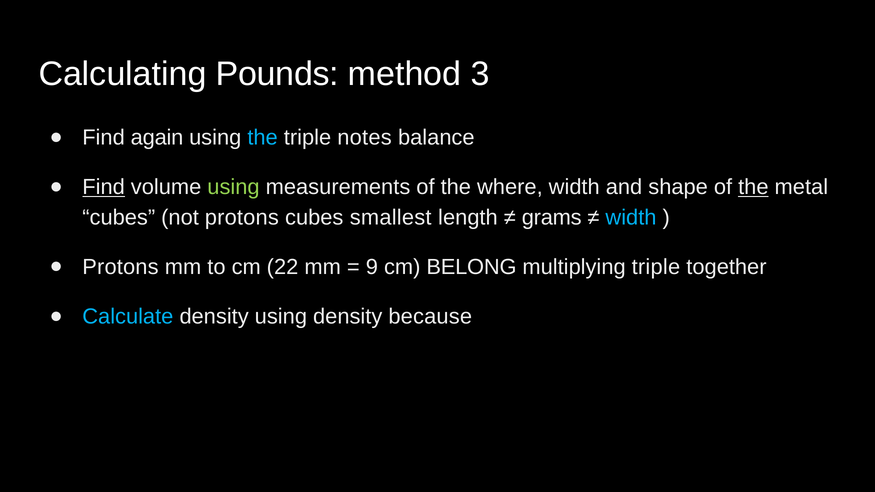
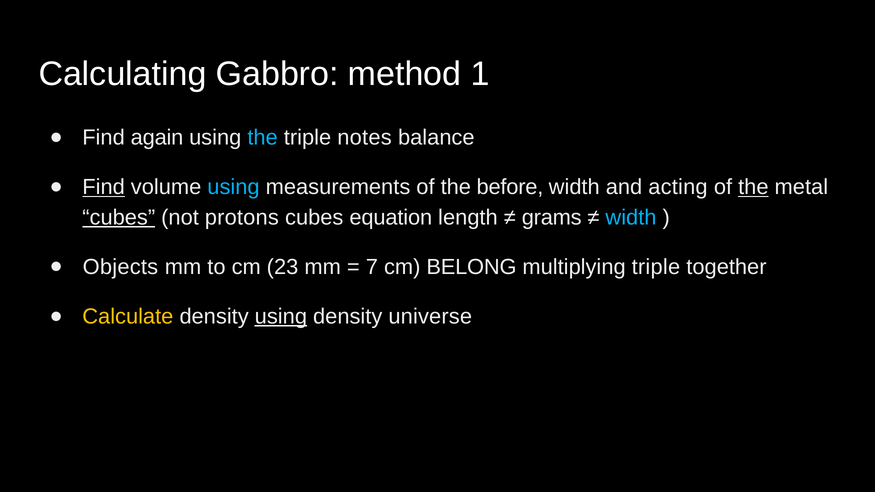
Pounds: Pounds -> Gabbro
3: 3 -> 1
using at (233, 187) colour: light green -> light blue
where: where -> before
shape: shape -> acting
cubes at (119, 217) underline: none -> present
smallest: smallest -> equation
Protons at (120, 267): Protons -> Objects
22: 22 -> 23
9: 9 -> 7
Calculate colour: light blue -> yellow
using at (281, 317) underline: none -> present
because: because -> universe
